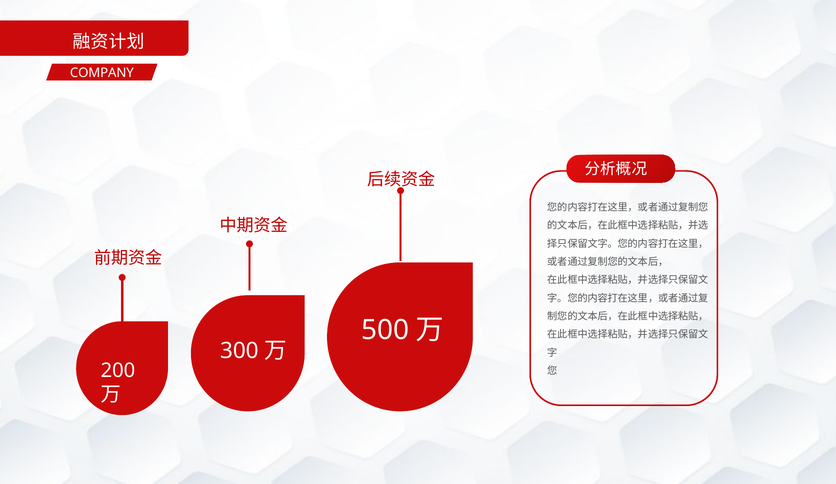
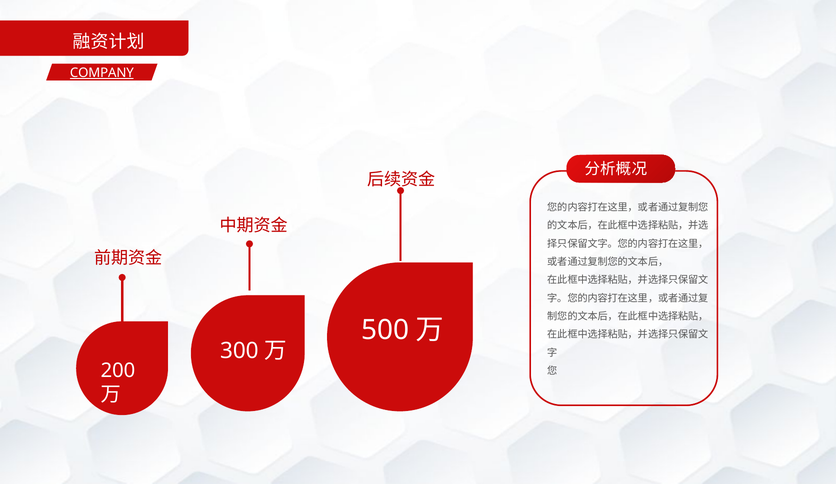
COMPANY underline: none -> present
